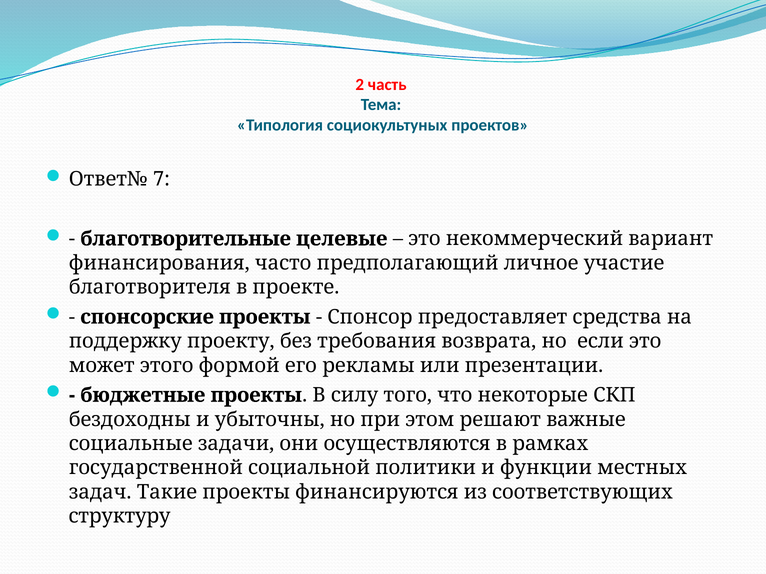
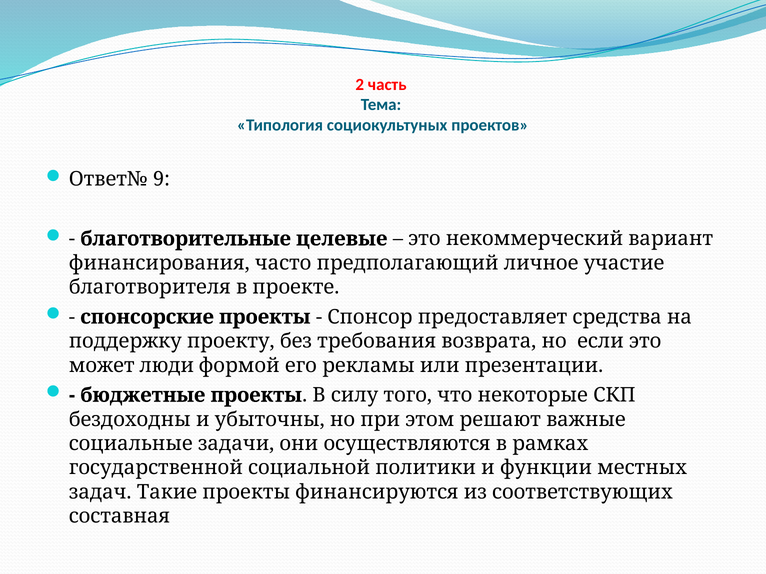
7: 7 -> 9
этого: этого -> люди
структуру: структуру -> составная
